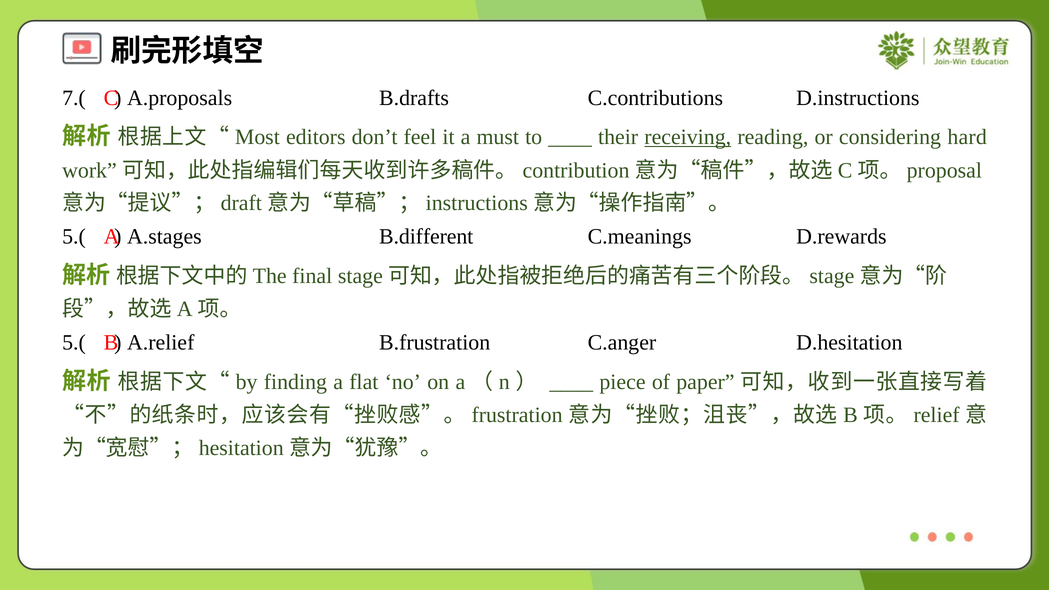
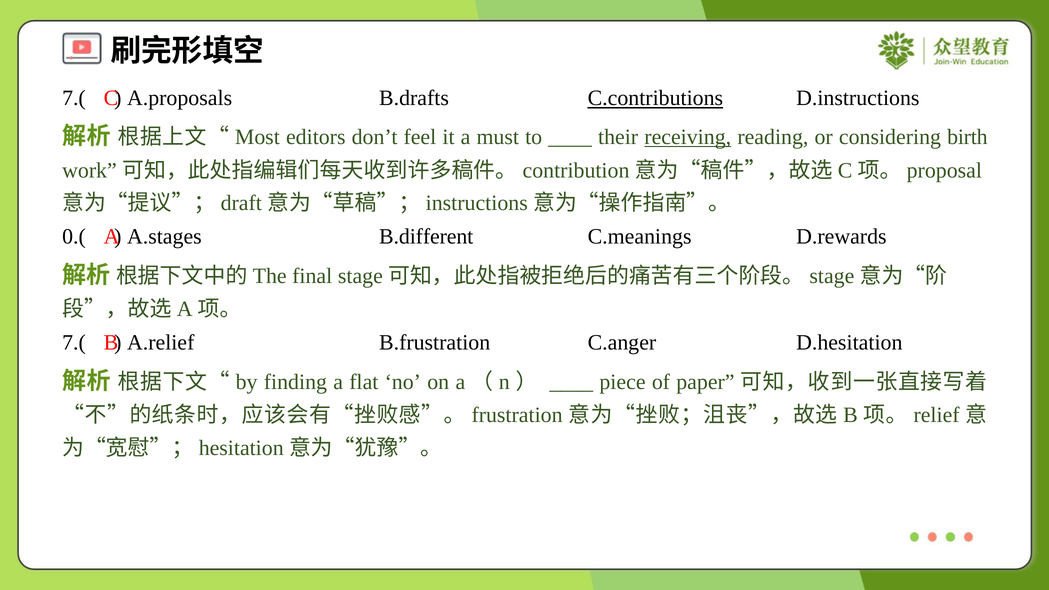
C.contributions underline: none -> present
hard: hard -> birth
5.( at (74, 237): 5.( -> 0.(
5.( at (74, 343): 5.( -> 7.(
